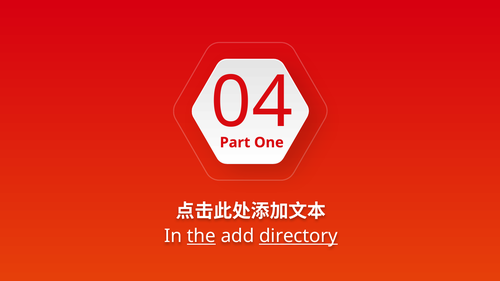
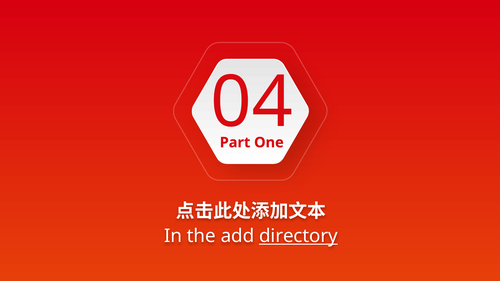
the underline: present -> none
